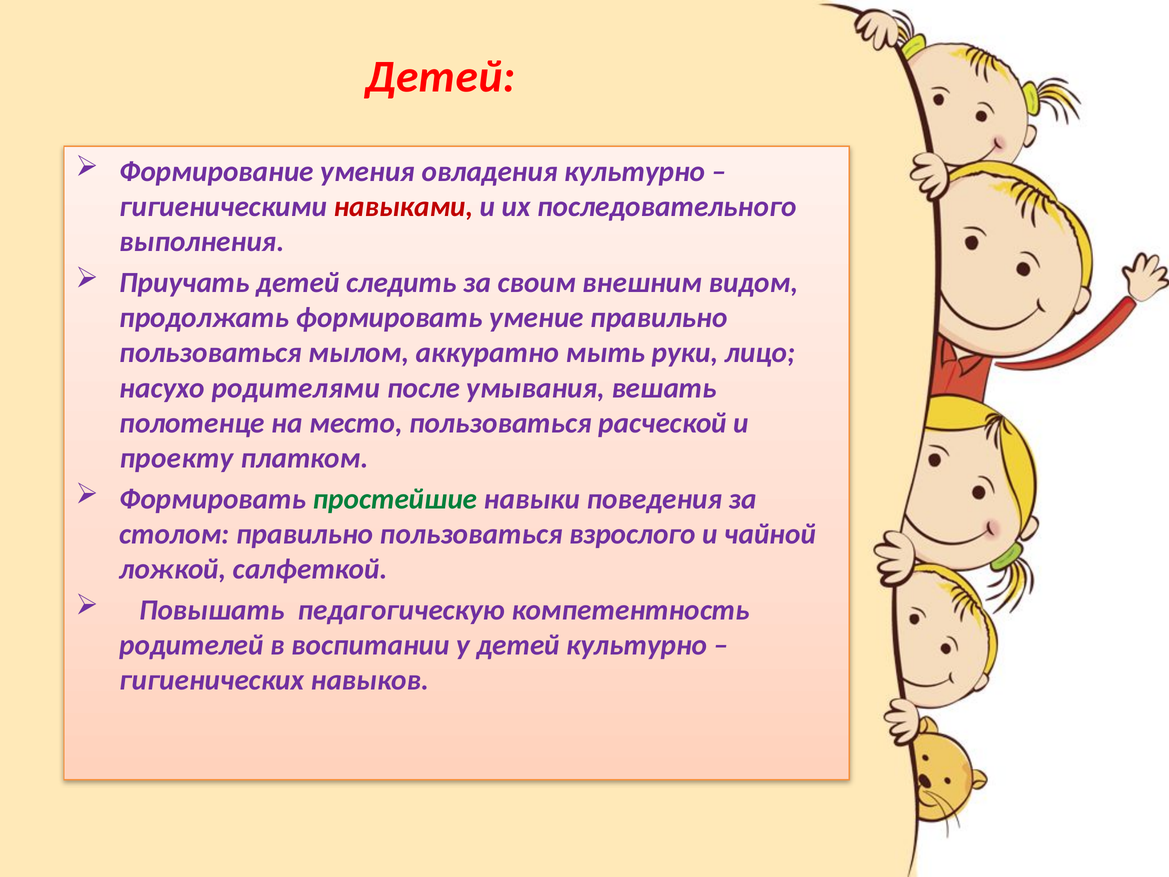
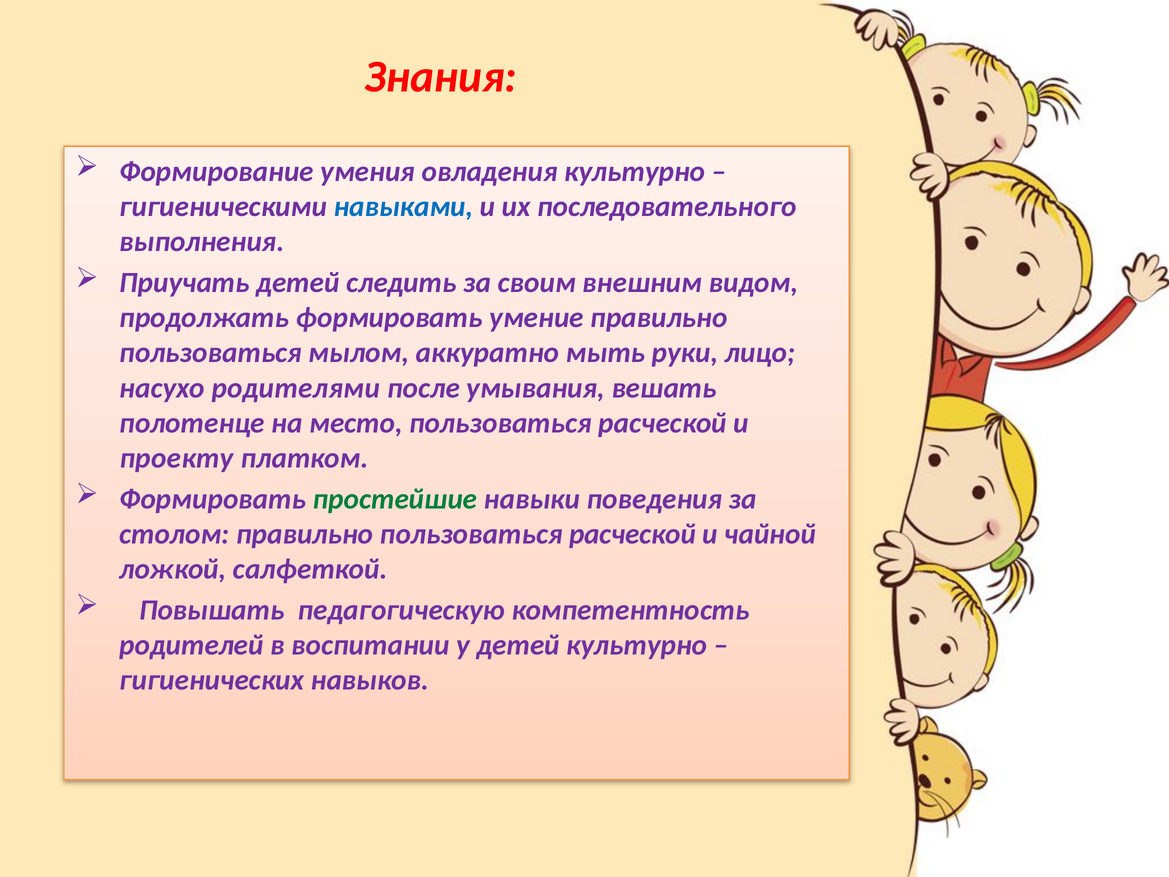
Детей at (440, 77): Детей -> Знания
навыками colour: red -> blue
правильно пользоваться взрослого: взрослого -> расческой
